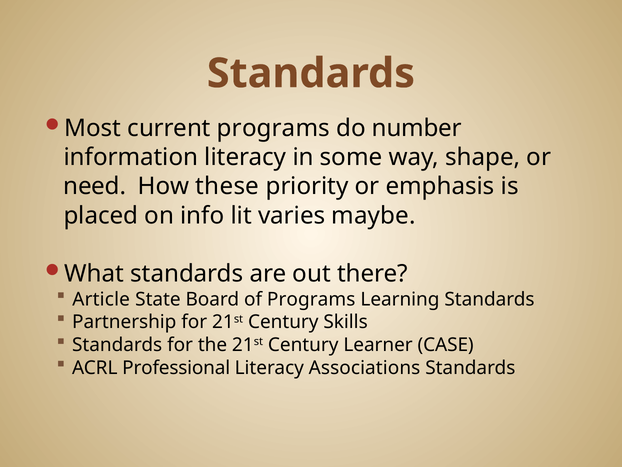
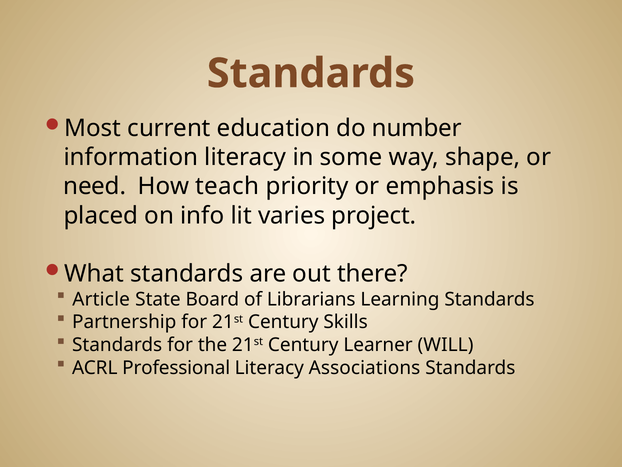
current programs: programs -> education
these: these -> teach
maybe: maybe -> project
of Programs: Programs -> Librarians
CASE: CASE -> WILL
